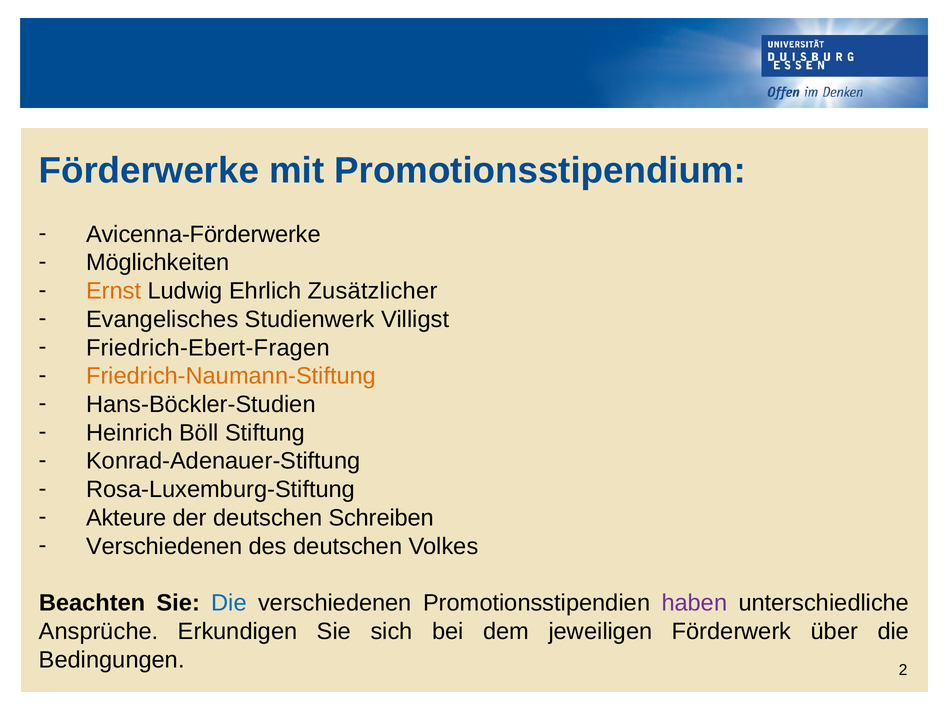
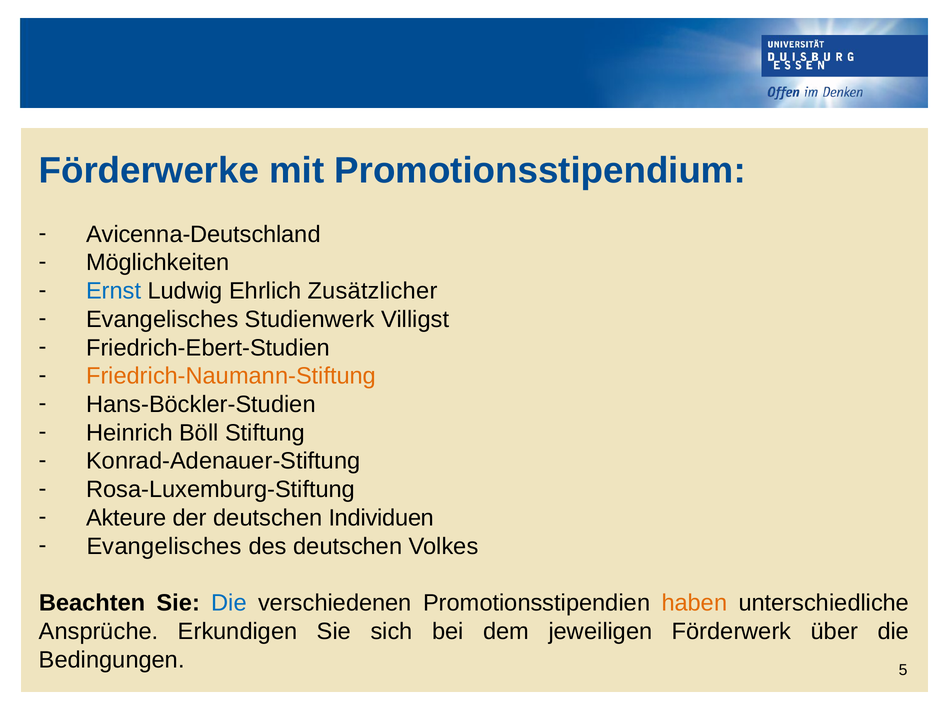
Avicenna-Förderwerke: Avicenna-Förderwerke -> Avicenna-Deutschland
Ernst colour: orange -> blue
Friedrich-Ebert-Fragen: Friedrich-Ebert-Fragen -> Friedrich-Ebert-Studien
Schreiben: Schreiben -> Individuen
Verschiedenen at (164, 546): Verschiedenen -> Evangelisches
haben colour: purple -> orange
2: 2 -> 5
